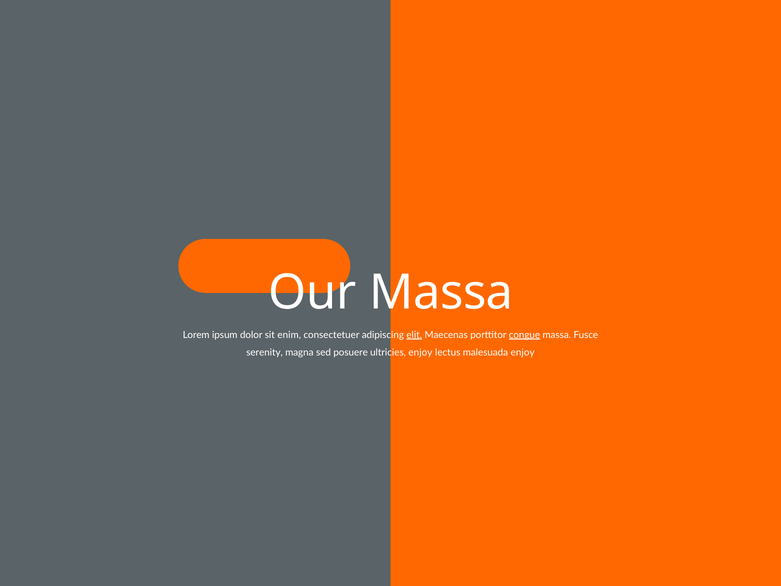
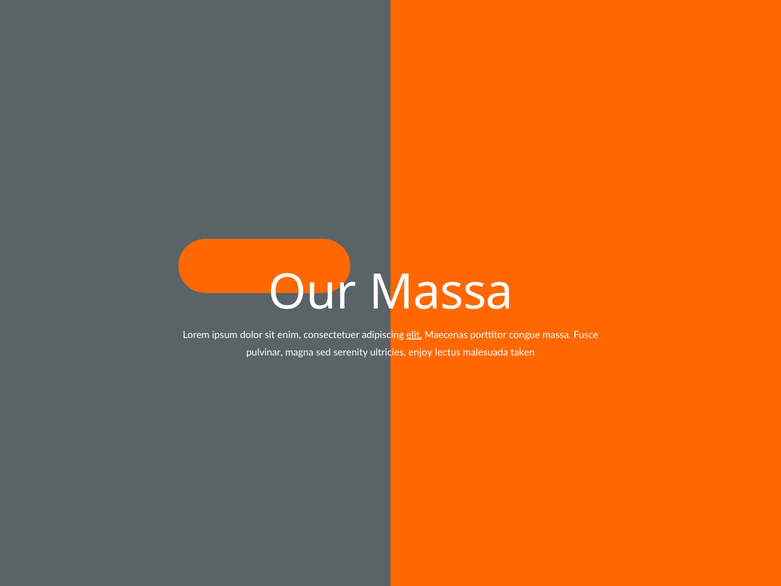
congue underline: present -> none
serenity: serenity -> pulvinar
posuere: posuere -> serenity
malesuada enjoy: enjoy -> taken
